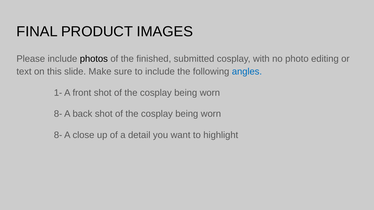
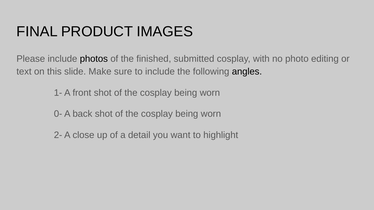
angles colour: blue -> black
8- at (58, 114): 8- -> 0-
8- at (58, 135): 8- -> 2-
